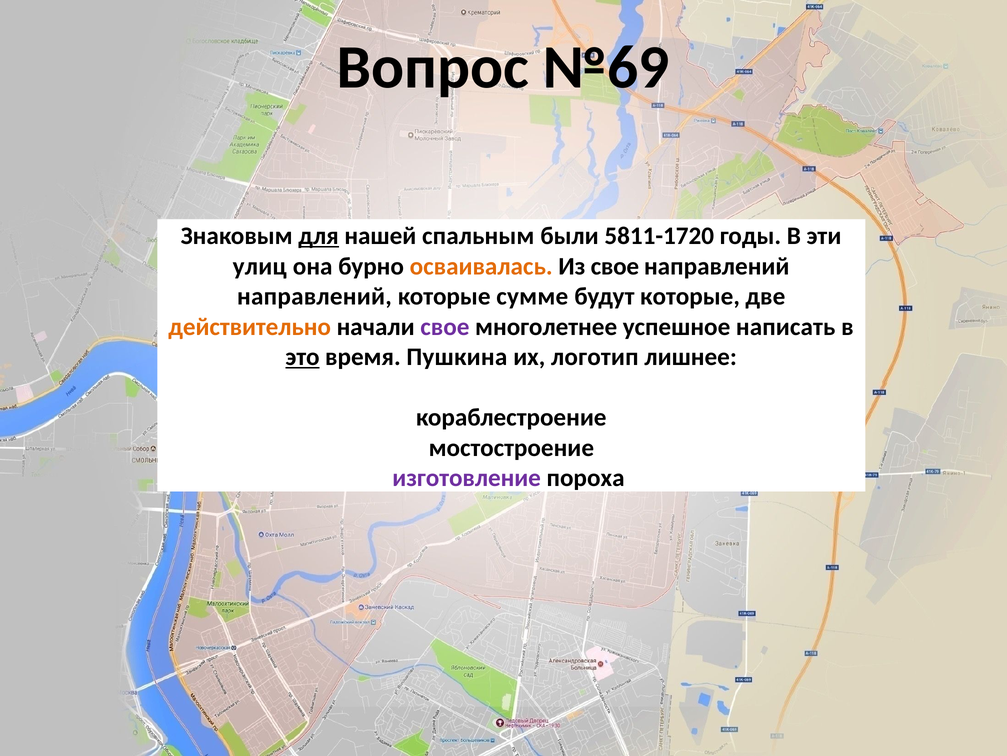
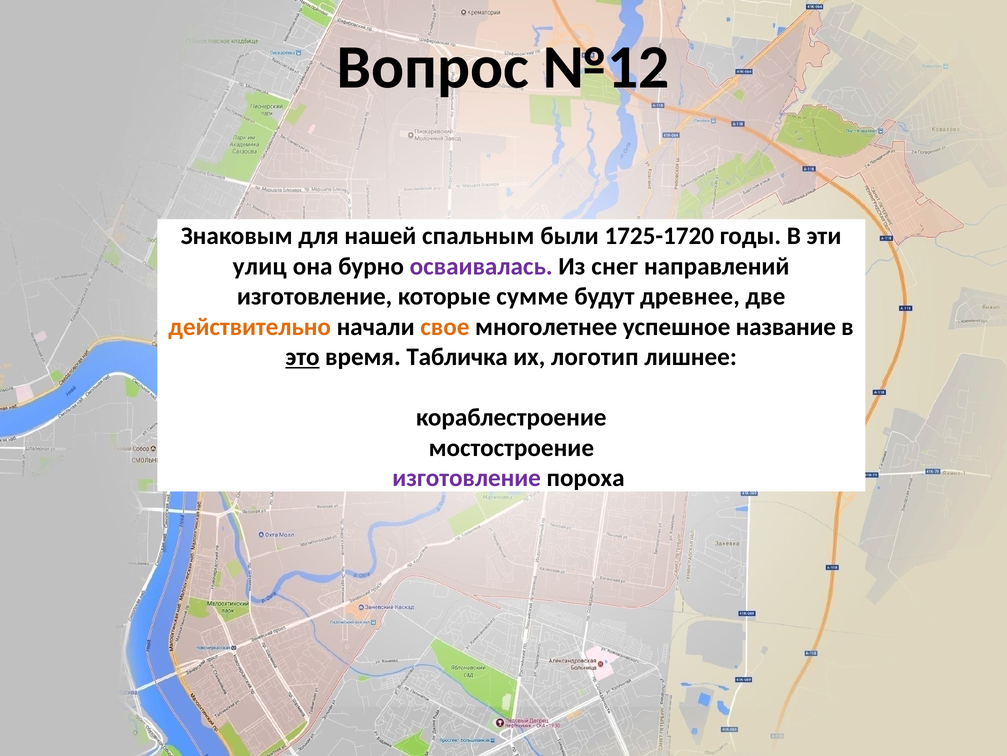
№69: №69 -> №12
для underline: present -> none
5811-1720: 5811-1720 -> 1725-1720
осваивалась colour: orange -> purple
Из свое: свое -> снег
направлений at (314, 296): направлений -> изготовление
будут которые: которые -> древнее
свое at (445, 327) colour: purple -> orange
написать: написать -> название
Пушкина: Пушкина -> Табличка
